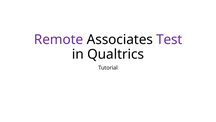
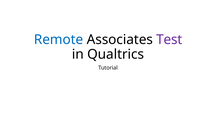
Remote colour: purple -> blue
